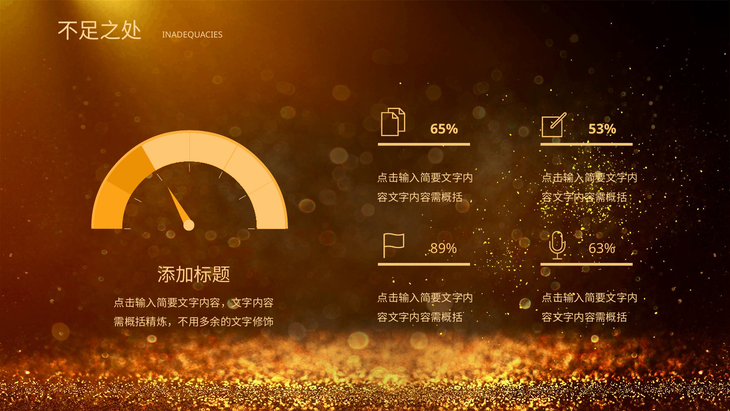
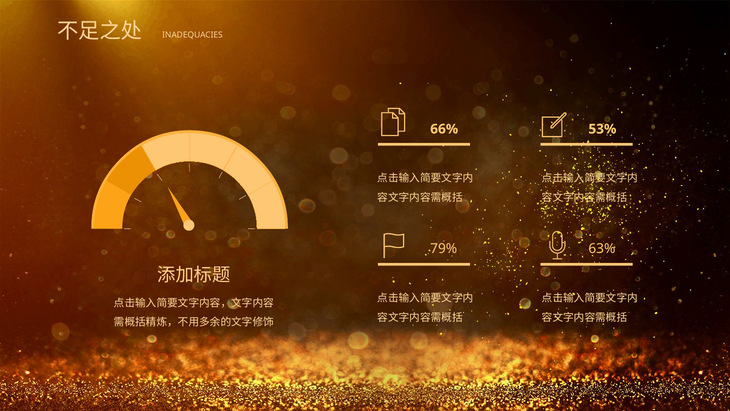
65%: 65% -> 66%
89%: 89% -> 79%
